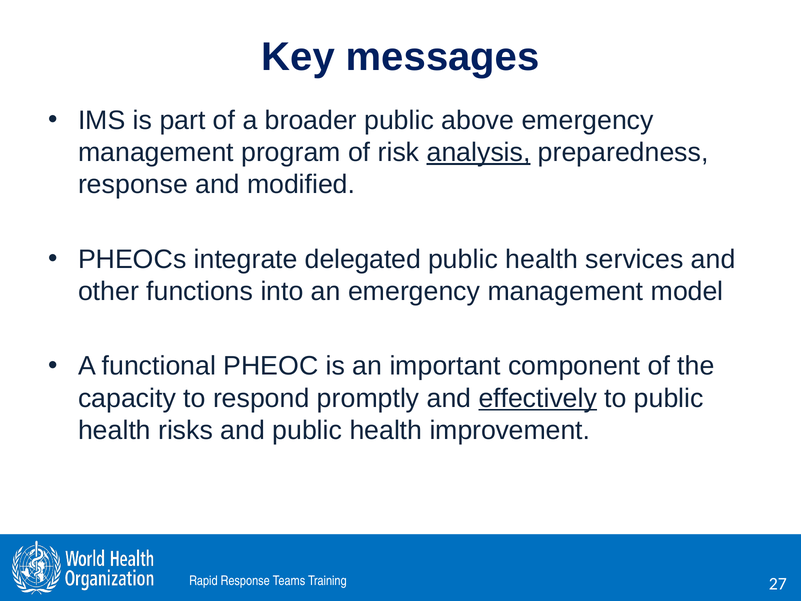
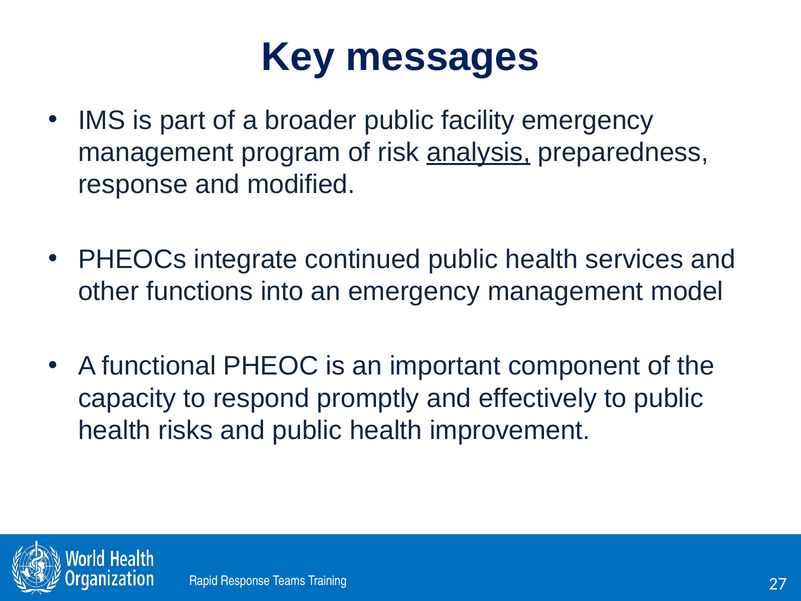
above: above -> facility
delegated: delegated -> continued
effectively underline: present -> none
